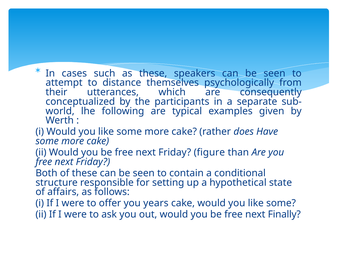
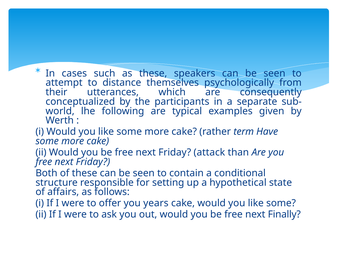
does: does -> term
figure: figure -> attack
